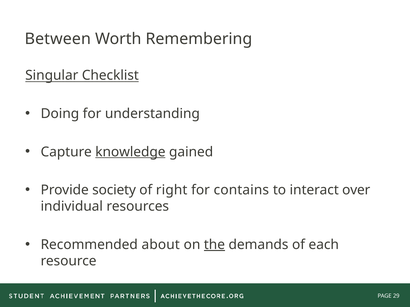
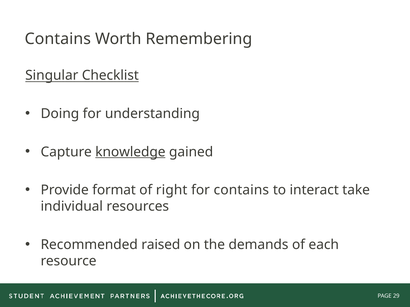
Between at (58, 39): Between -> Contains
society: society -> format
over: over -> take
about: about -> raised
the underline: present -> none
